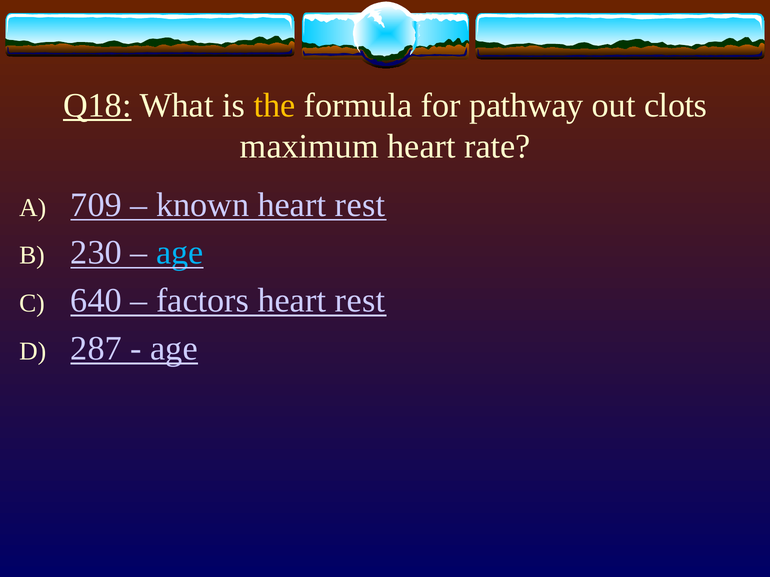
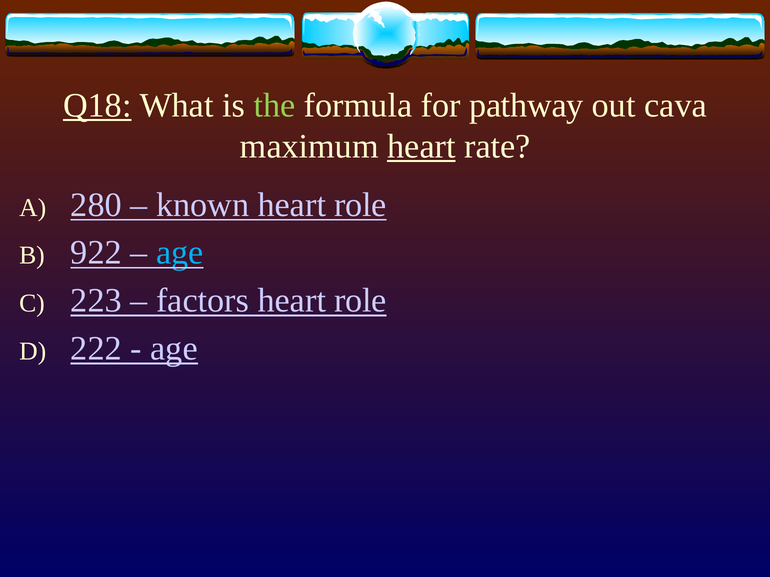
the colour: yellow -> light green
clots: clots -> cava
heart at (421, 146) underline: none -> present
709: 709 -> 280
rest at (360, 205): rest -> role
230: 230 -> 922
640: 640 -> 223
rest at (360, 301): rest -> role
287: 287 -> 222
